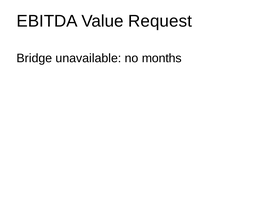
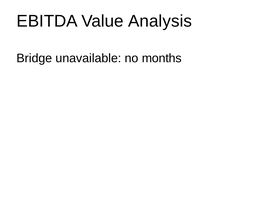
Request: Request -> Analysis
